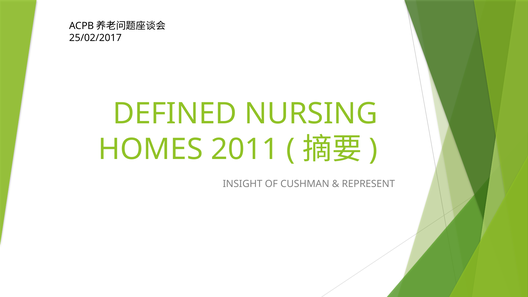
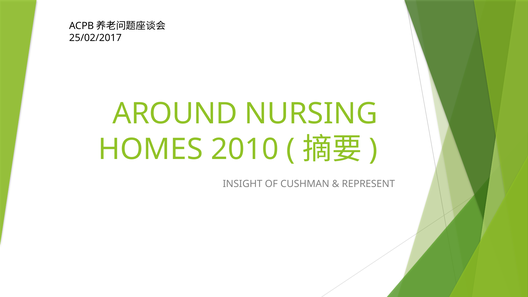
DEFINED: DEFINED -> AROUND
2011: 2011 -> 2010
